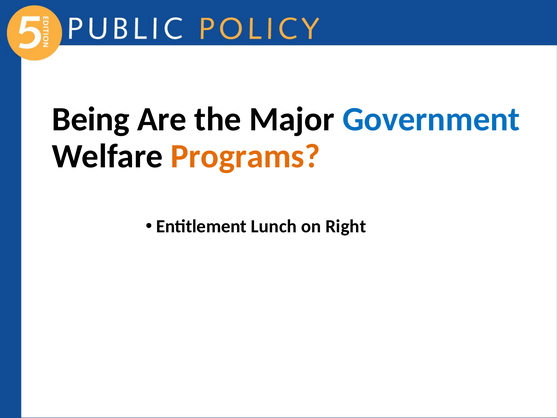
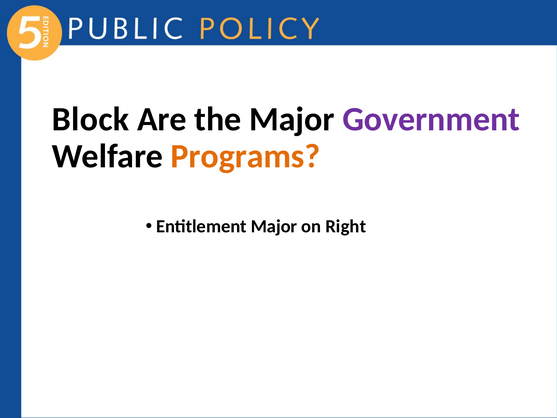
Being: Being -> Block
Government colour: blue -> purple
Entitlement Lunch: Lunch -> Major
